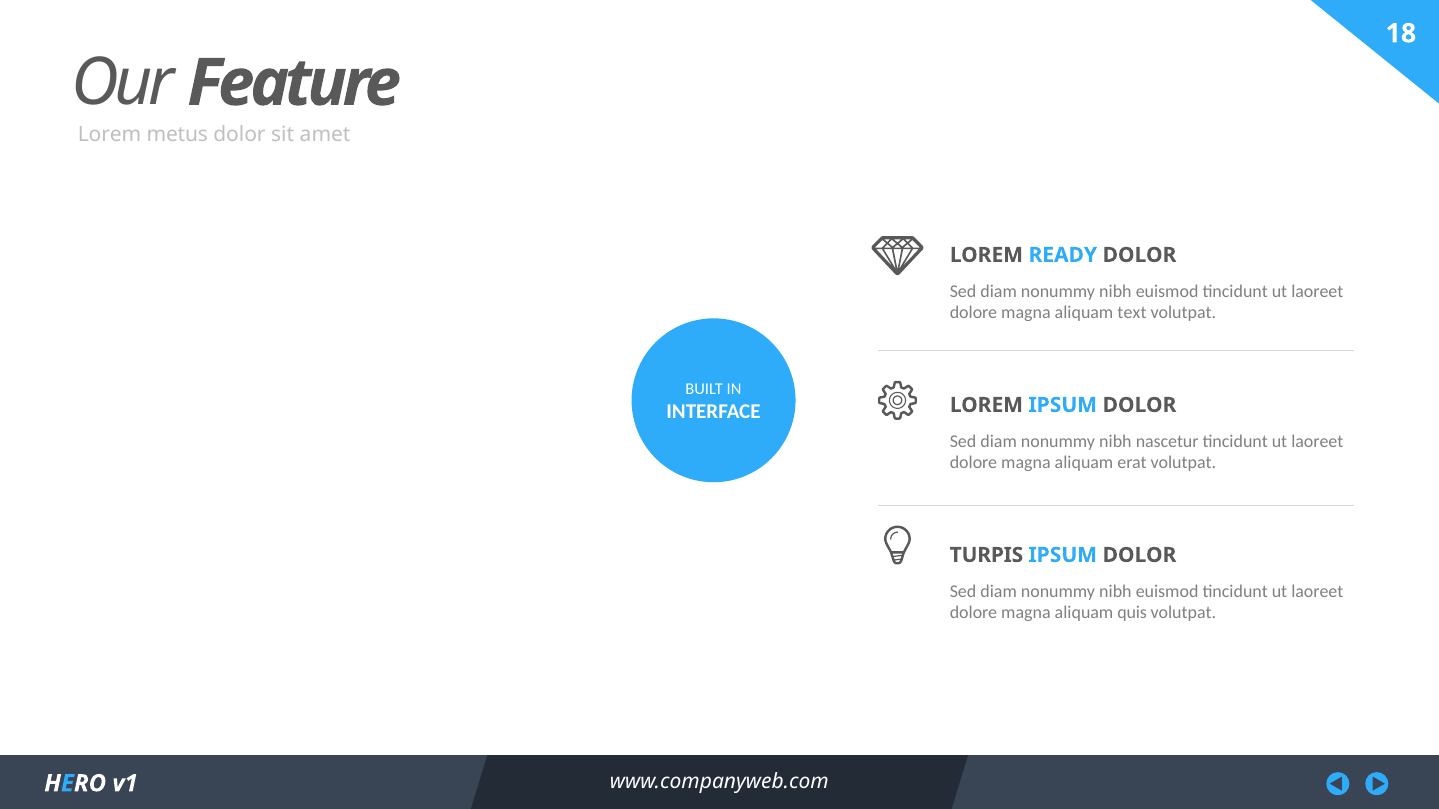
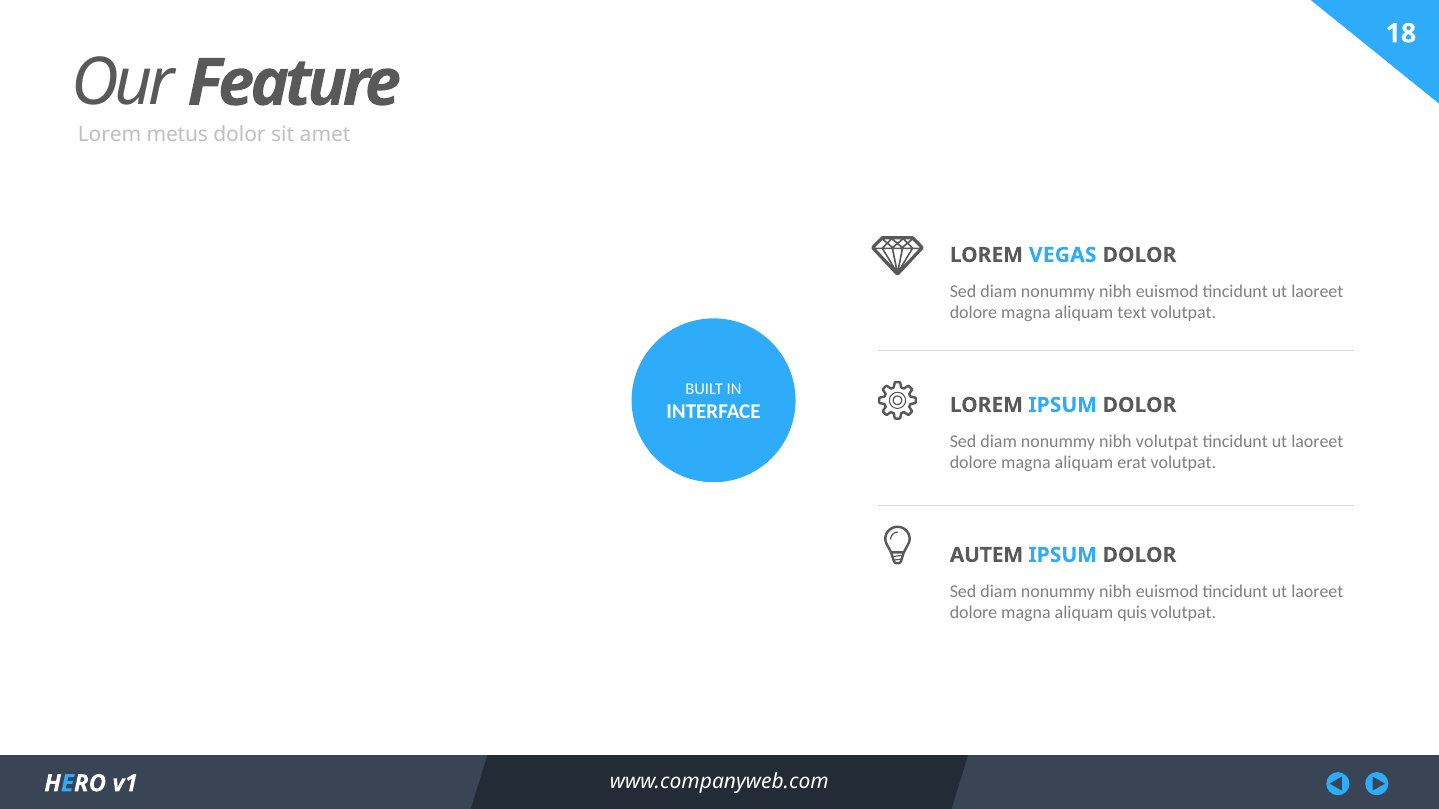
READY: READY -> VEGAS
nibh nascetur: nascetur -> volutpat
TURPIS: TURPIS -> AUTEM
